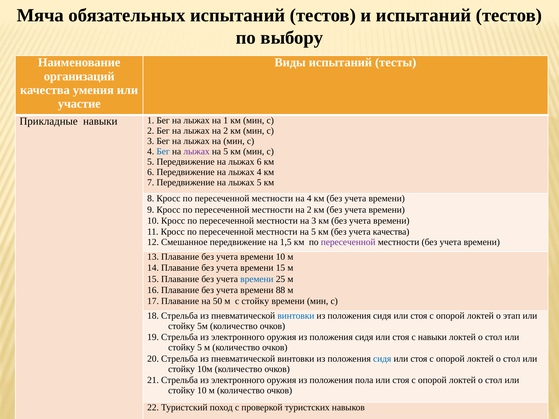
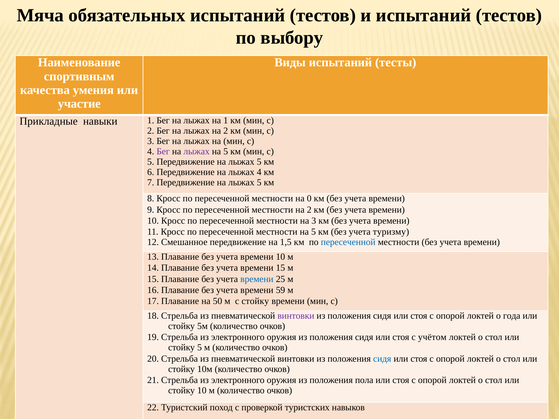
организаций: организаций -> спортивным
Бег at (163, 151) colour: blue -> purple
6 at (259, 162): 6 -> 5
на 4: 4 -> 0
учета качества: качества -> туризму
пересеченной at (348, 242) colour: purple -> blue
88: 88 -> 59
винтовки at (296, 316) colour: blue -> purple
этап: этап -> года
с навыки: навыки -> учётом
